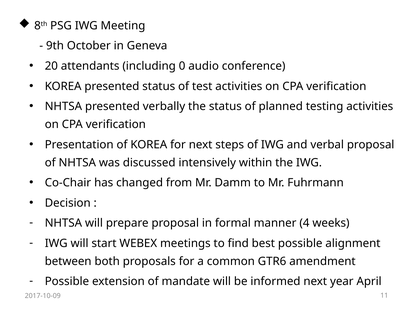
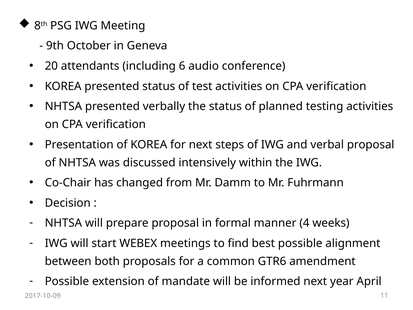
0: 0 -> 6
